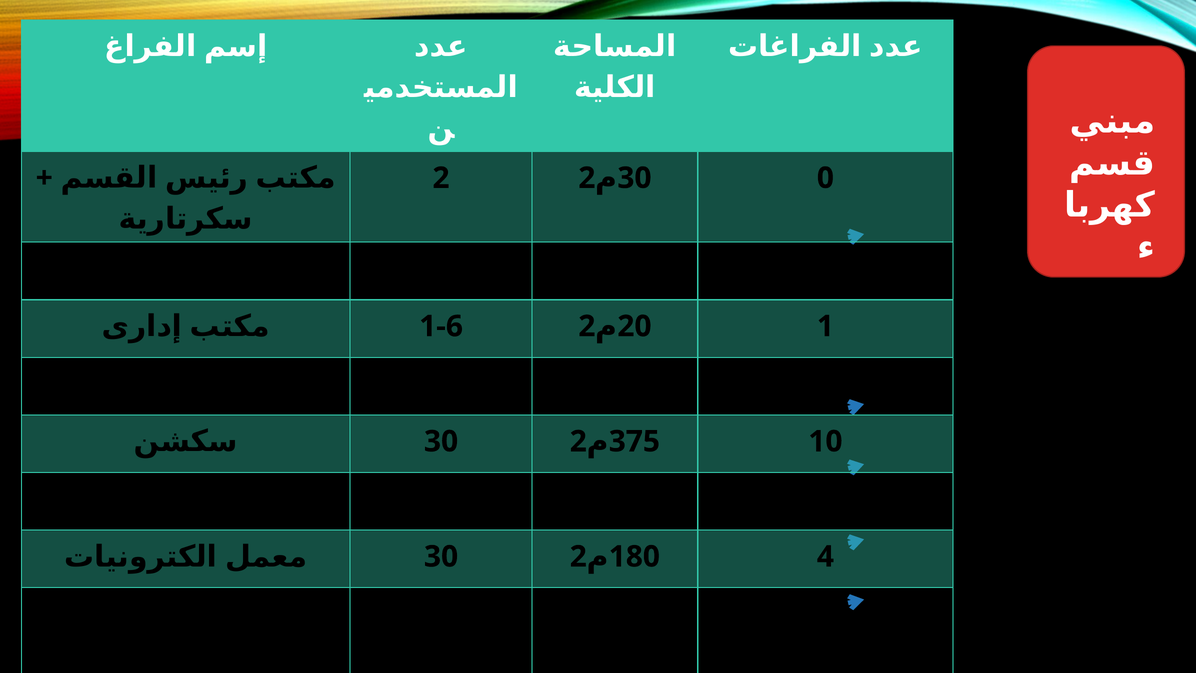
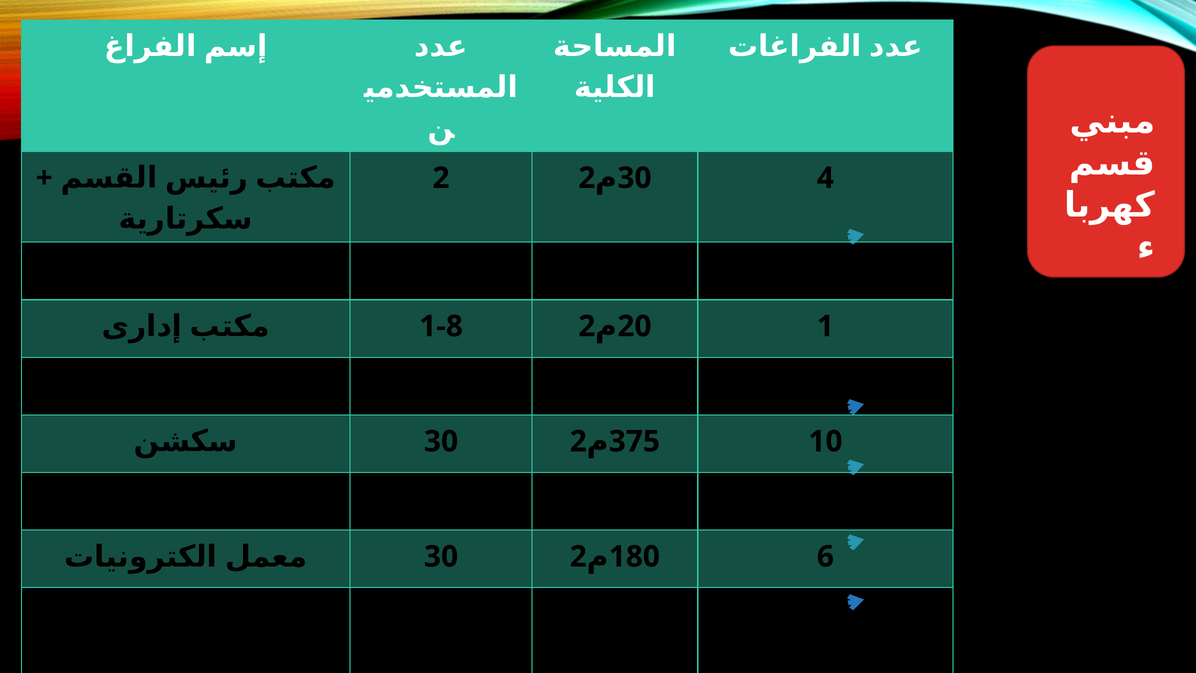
0: 0 -> 4
1-6: 1-6 -> 1-8
4 at (825, 556): 4 -> 6
